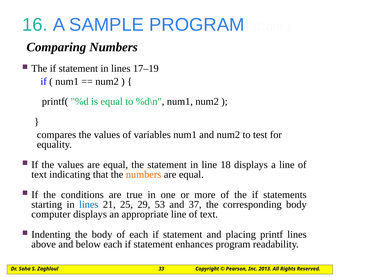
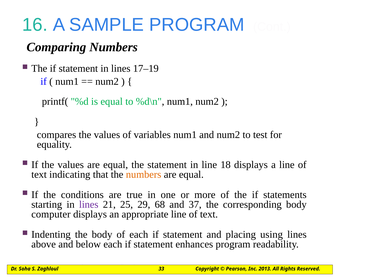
lines at (89, 204) colour: blue -> purple
53: 53 -> 68
printf: printf -> using
